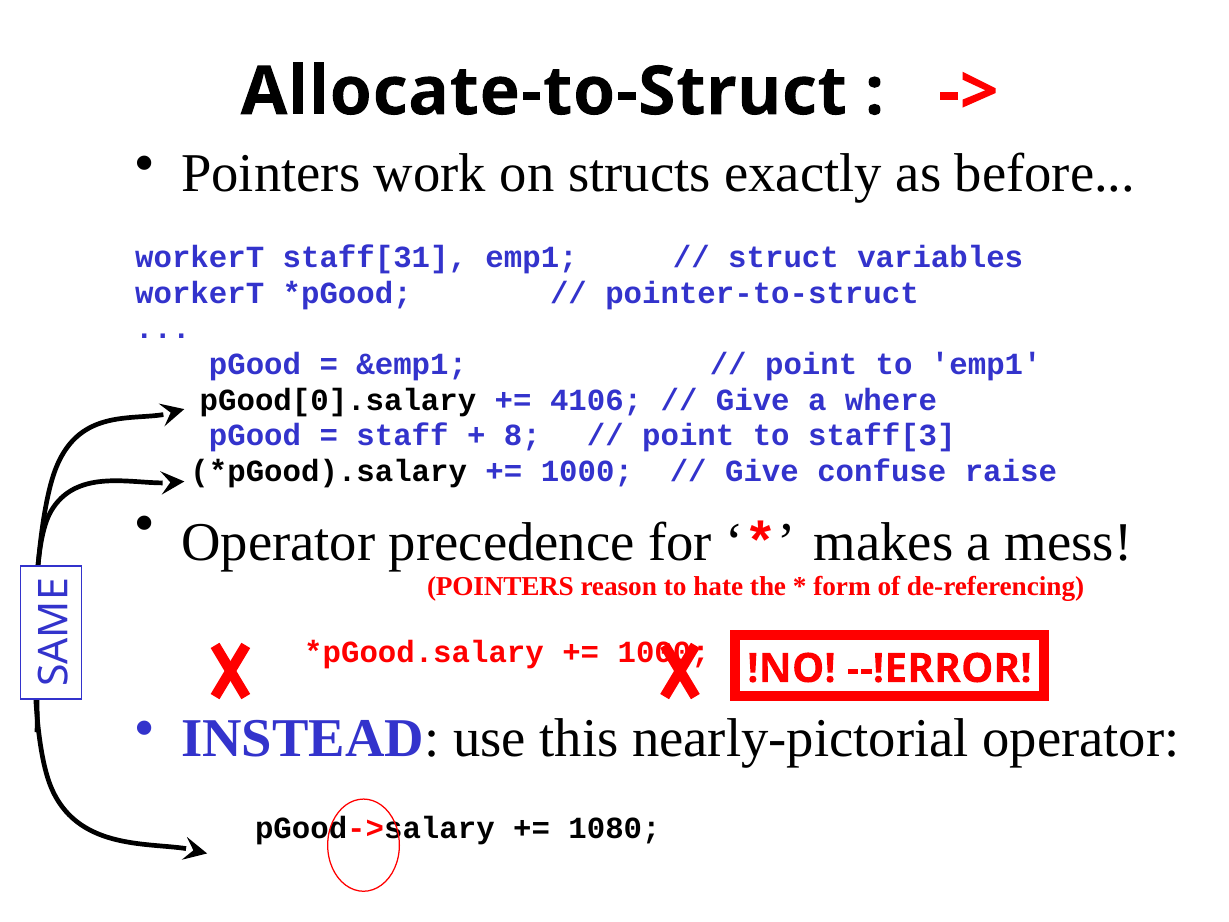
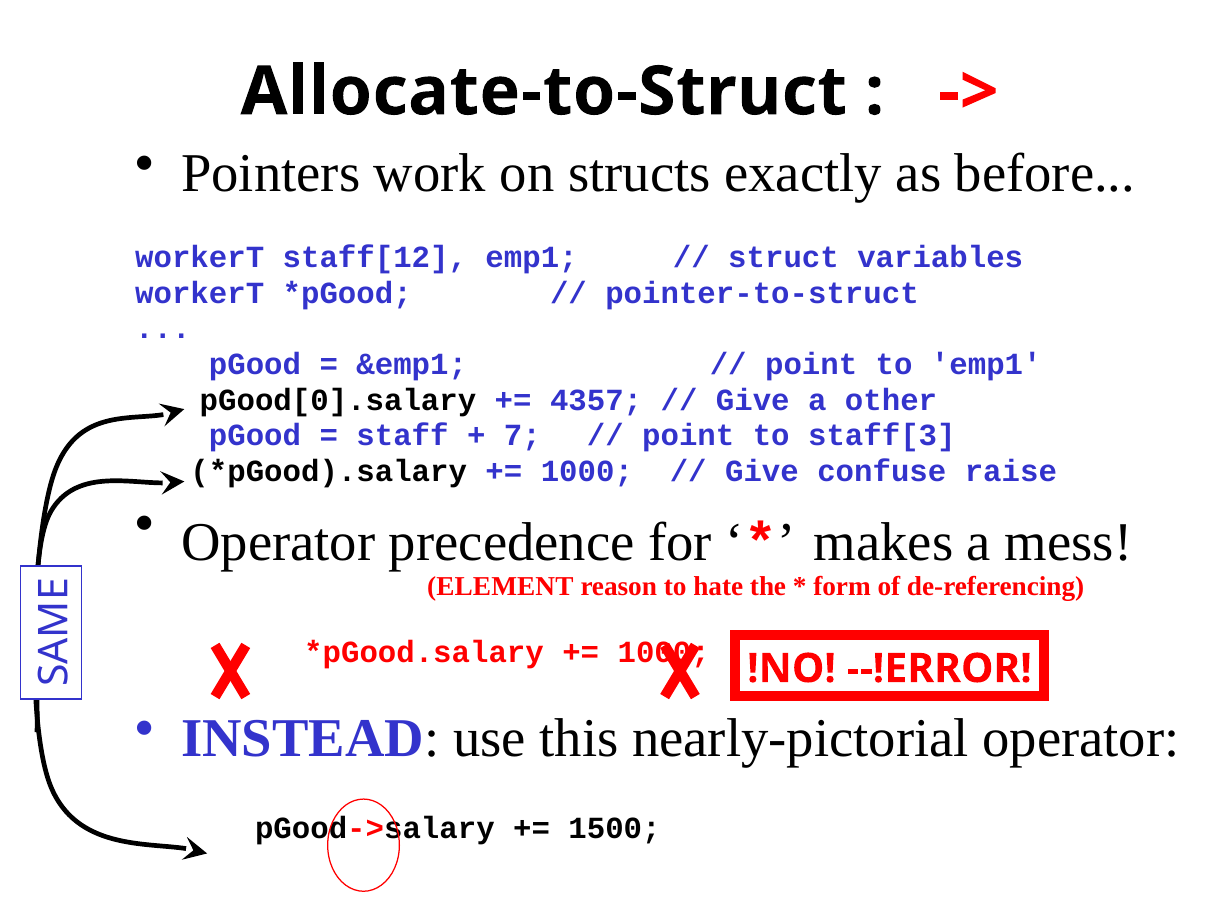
staff[31: staff[31 -> staff[12
4106: 4106 -> 4357
where: where -> other
8: 8 -> 7
POINTERS at (500, 586): POINTERS -> ELEMENT
1080: 1080 -> 1500
